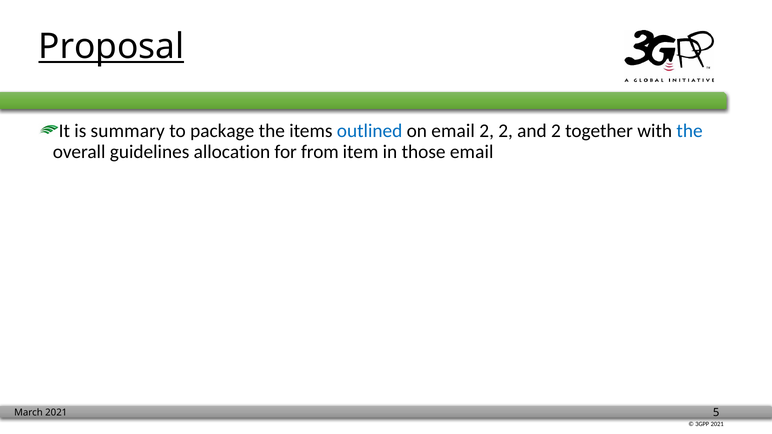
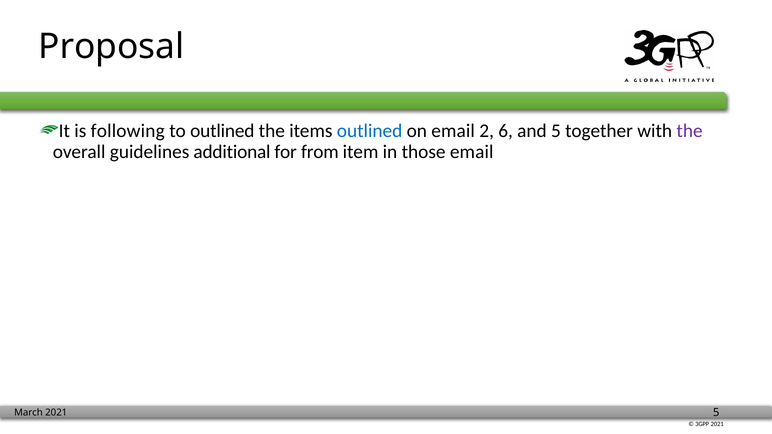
Proposal underline: present -> none
summary: summary -> following
to package: package -> outlined
2 2: 2 -> 6
and 2: 2 -> 5
the at (690, 131) colour: blue -> purple
allocation: allocation -> additional
